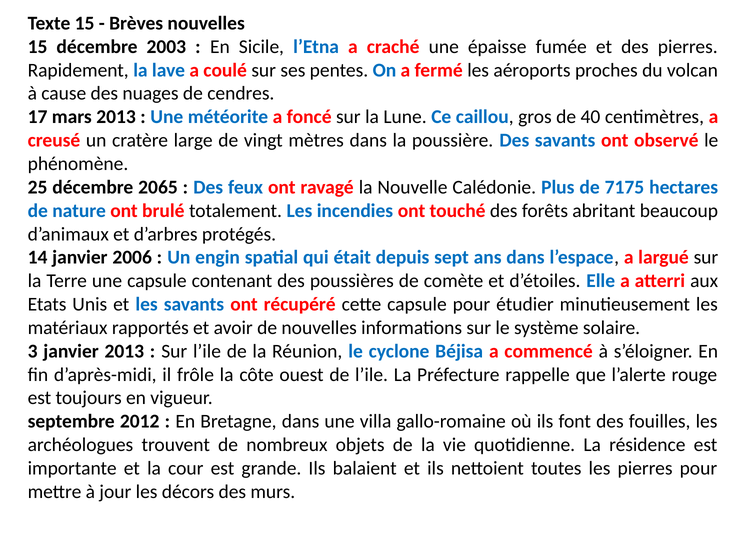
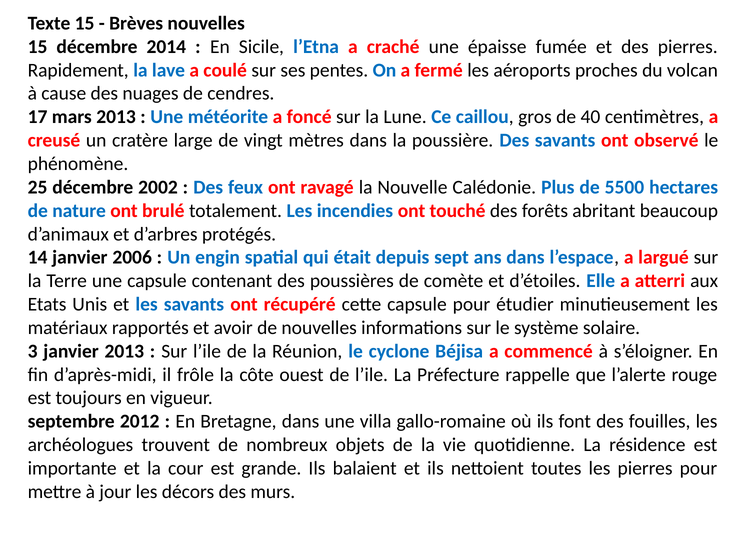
2003: 2003 -> 2014
2065: 2065 -> 2002
7175: 7175 -> 5500
